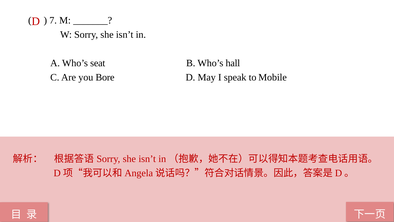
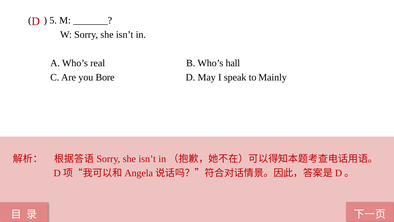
7: 7 -> 5
seat: seat -> real
Mobile: Mobile -> Mainly
